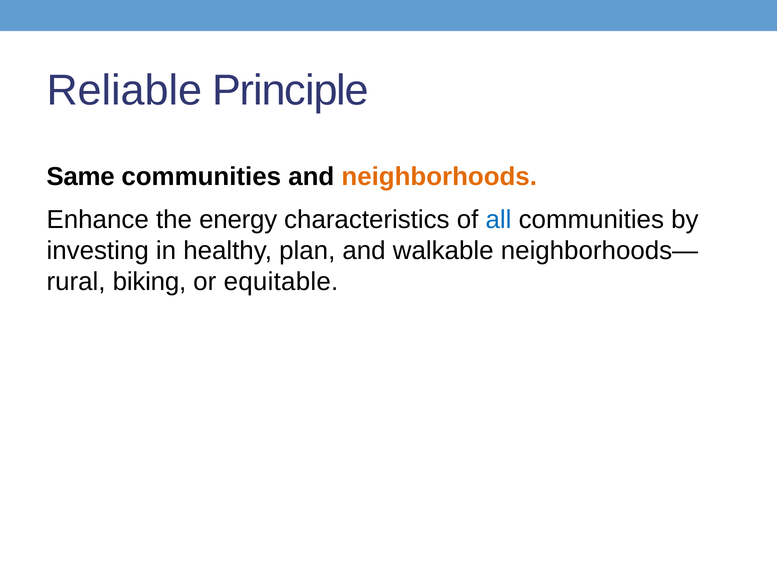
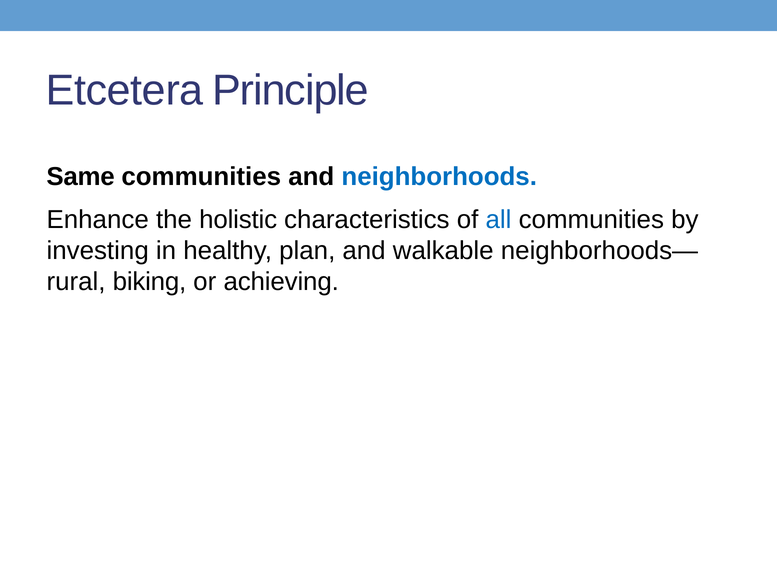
Reliable: Reliable -> Etcetera
neighborhoods colour: orange -> blue
energy: energy -> holistic
equitable: equitable -> achieving
